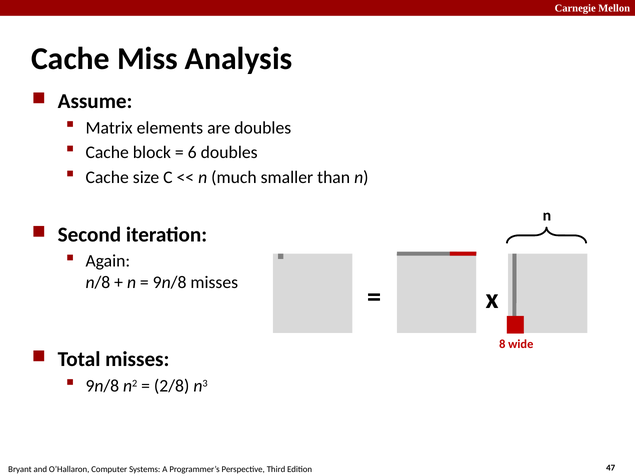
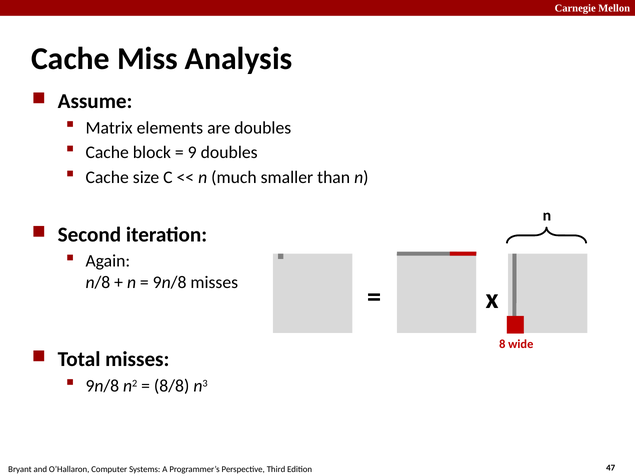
6: 6 -> 9
2/8: 2/8 -> 8/8
